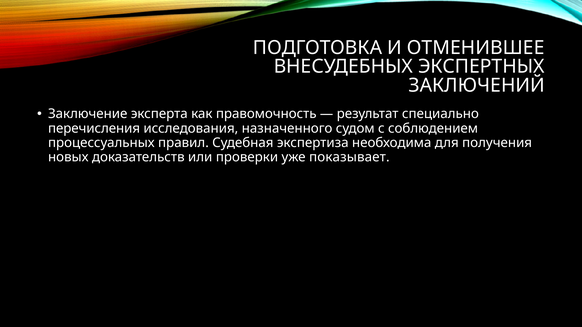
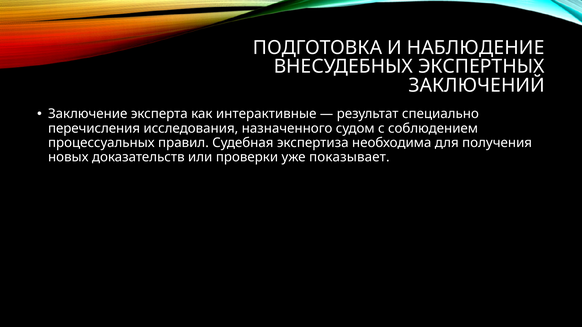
ОТМЕНИВШЕЕ: ОТМЕНИВШЕЕ -> НАБЛЮДЕНИЕ
правомочность: правомочность -> интерактивные
